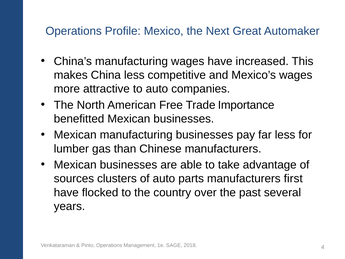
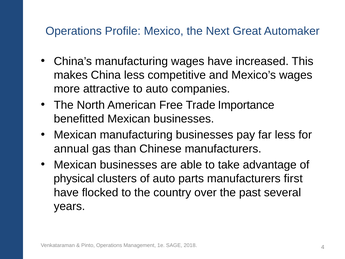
lumber: lumber -> annual
sources: sources -> physical
